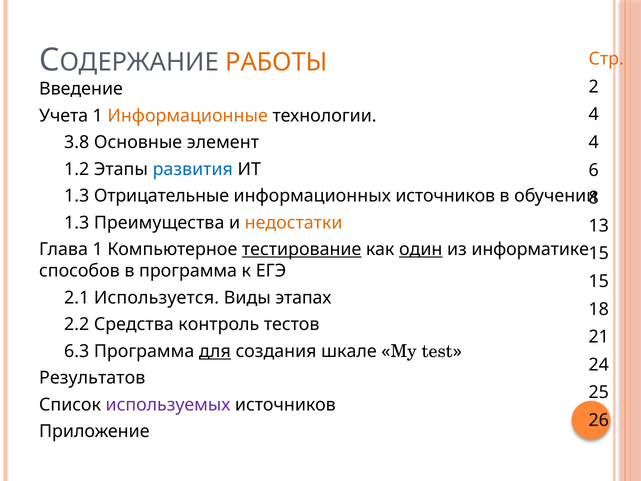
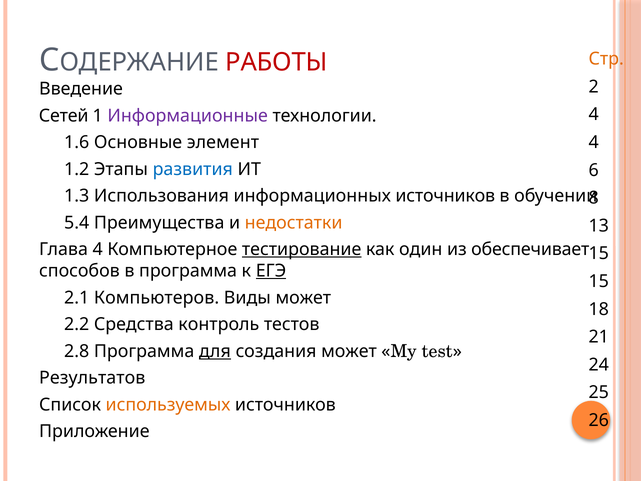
РАБОТЫ colour: orange -> red
Учета: Учета -> Сетей
Информационные colour: orange -> purple
3.8: 3.8 -> 1.6
Отрицательные: Отрицательные -> Использования
1.3 at (77, 223): 1.3 -> 5.4
Глава 1: 1 -> 4
один underline: present -> none
информатике: информатике -> обеспечивает
ЕГЭ underline: none -> present
Используется: Используется -> Компьютеров
Виды этапах: этапах -> может
6.3: 6.3 -> 2.8
создания шкале: шкале -> может
используемых colour: purple -> orange
